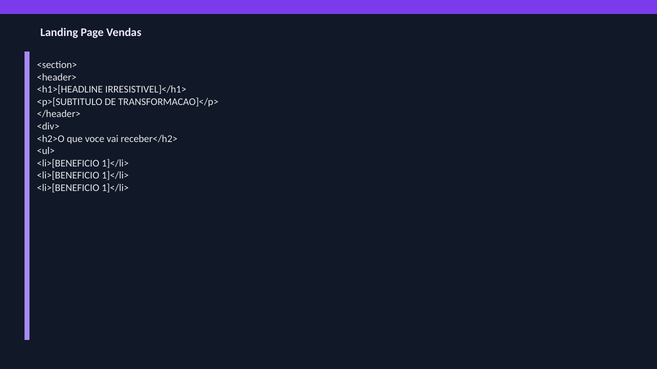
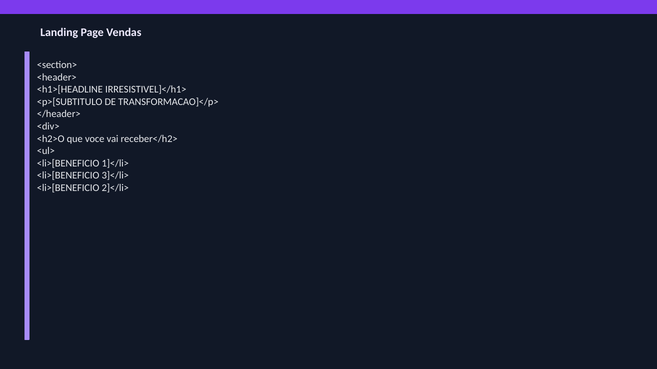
1]</li> at (115, 176): 1]</li> -> 3]</li>
1]</li> at (115, 188): 1]</li> -> 2]</li>
